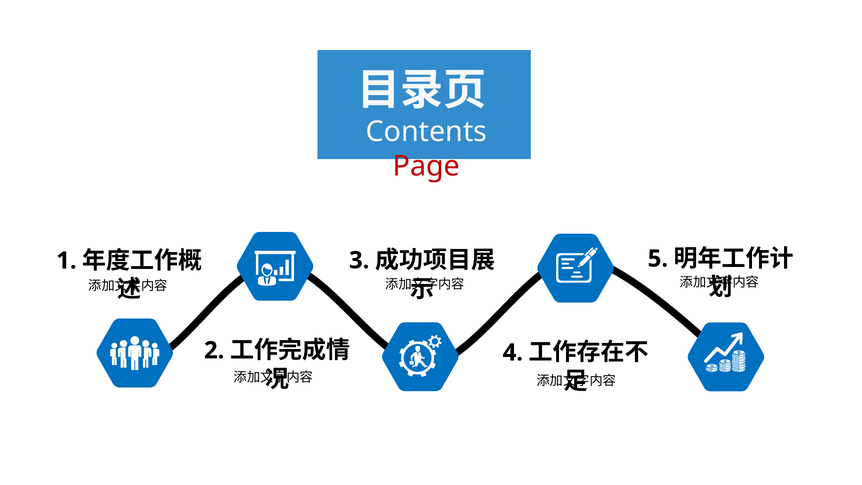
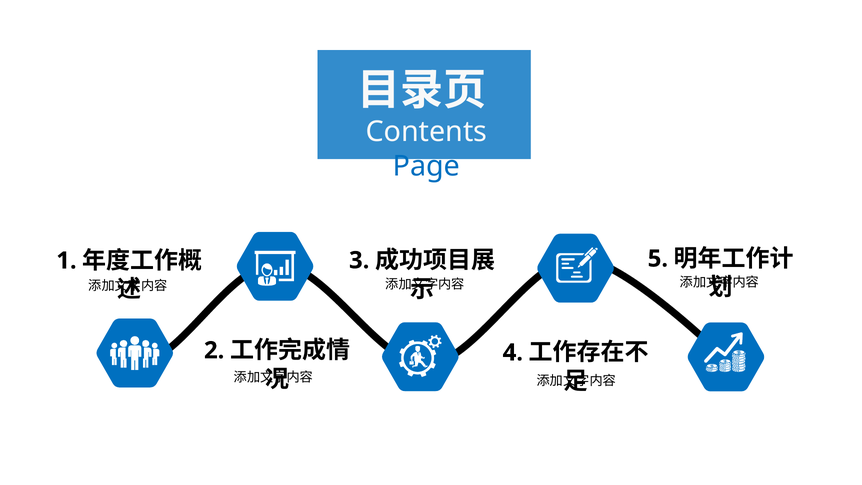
Page colour: red -> blue
